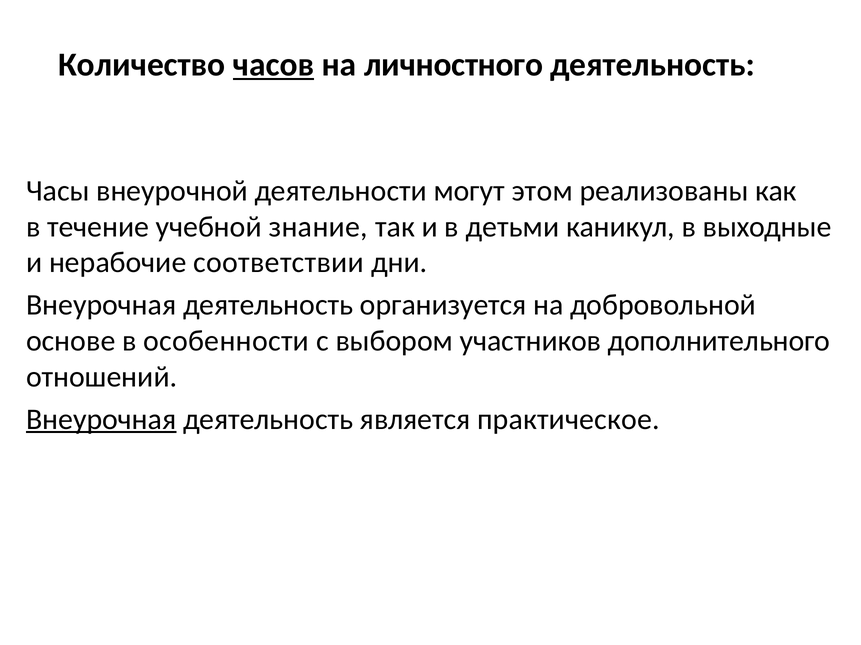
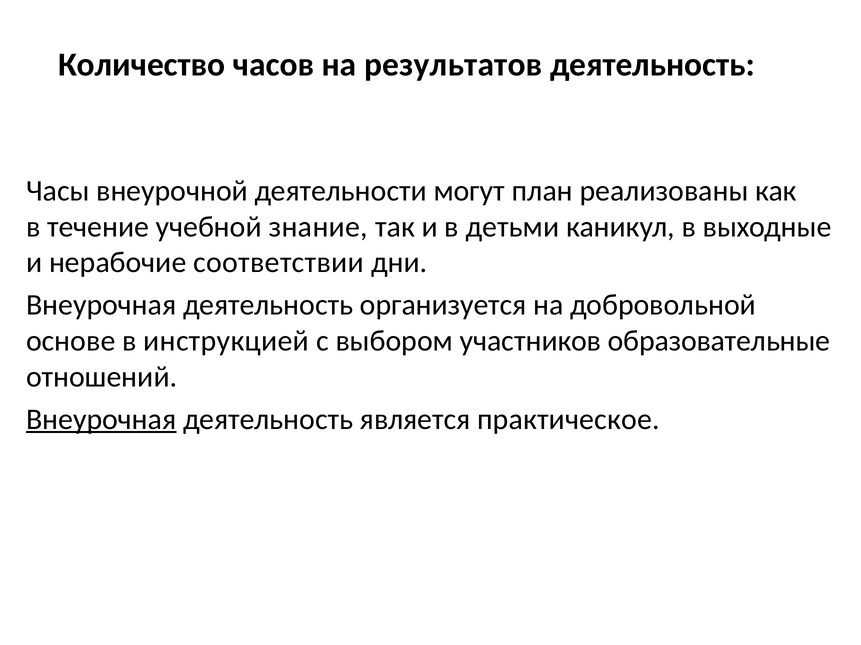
часов underline: present -> none
личностного: личностного -> результатов
этом: этом -> план
особенности: особенности -> инструкцией
дополнительного: дополнительного -> образовательные
